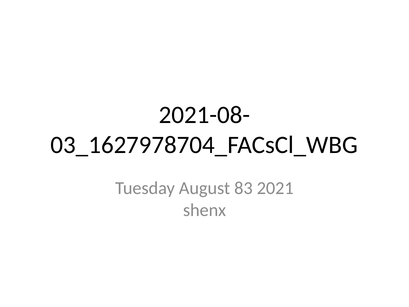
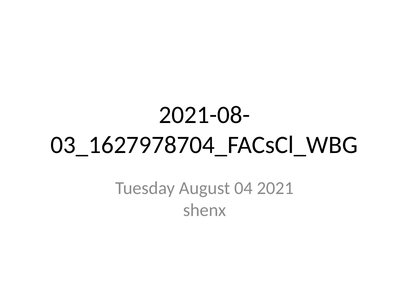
83: 83 -> 04
